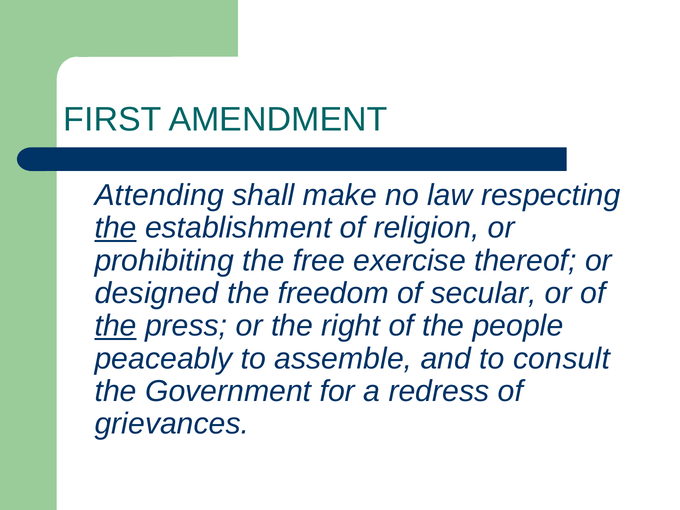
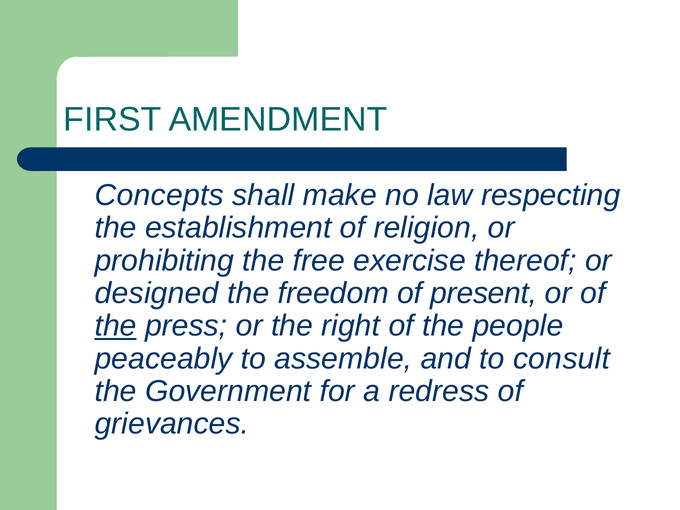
Attending: Attending -> Concepts
the at (116, 228) underline: present -> none
secular: secular -> present
